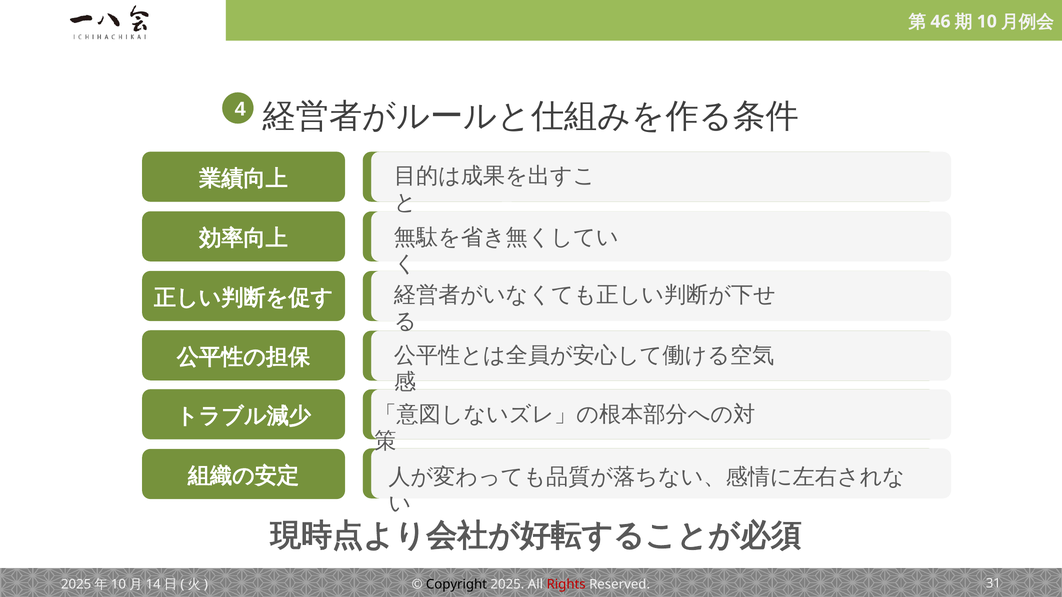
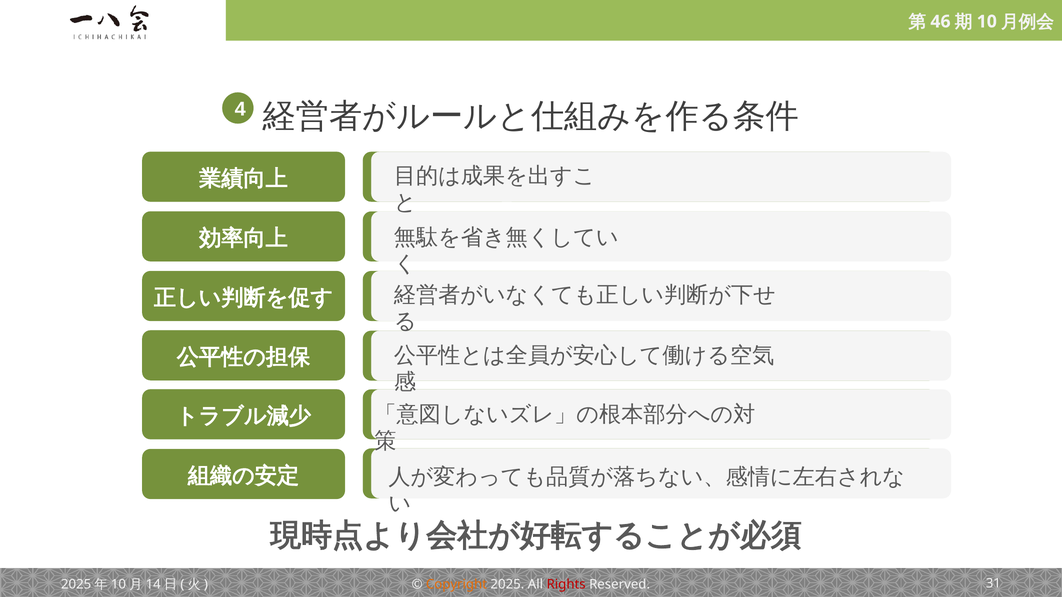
Copyright colour: black -> orange
